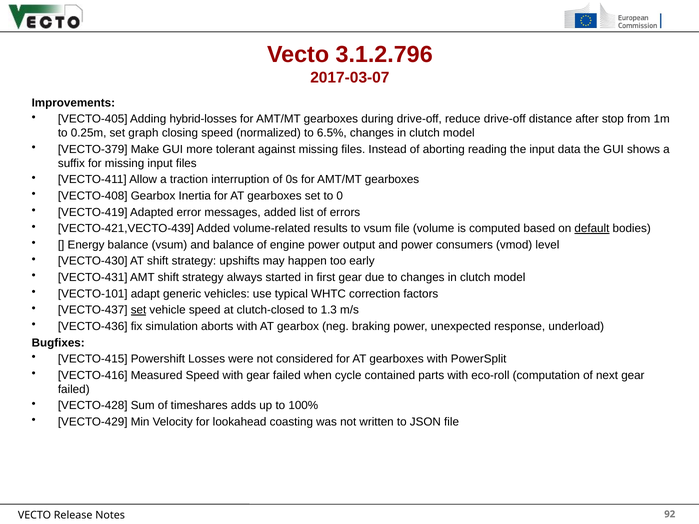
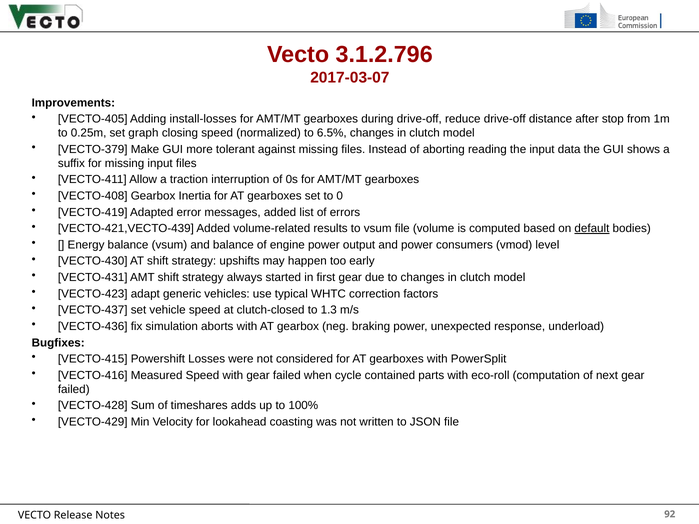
hybrid-losses: hybrid-losses -> install-losses
VECTO-101: VECTO-101 -> VECTO-423
set at (138, 310) underline: present -> none
